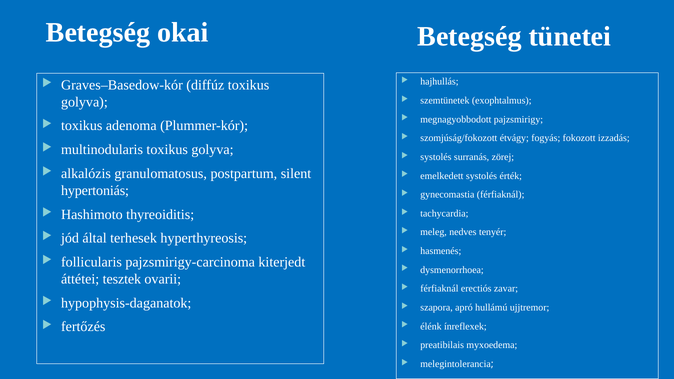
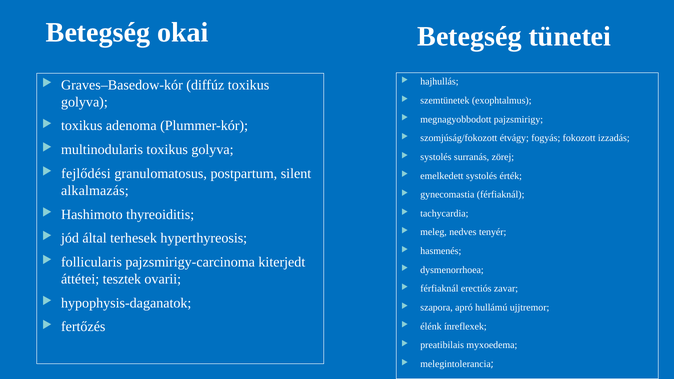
alkalózis: alkalózis -> fejlődési
hypertoniás: hypertoniás -> alkalmazás
